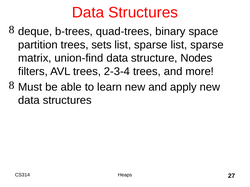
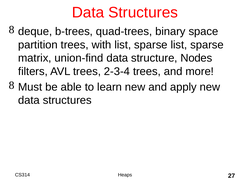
sets: sets -> with
